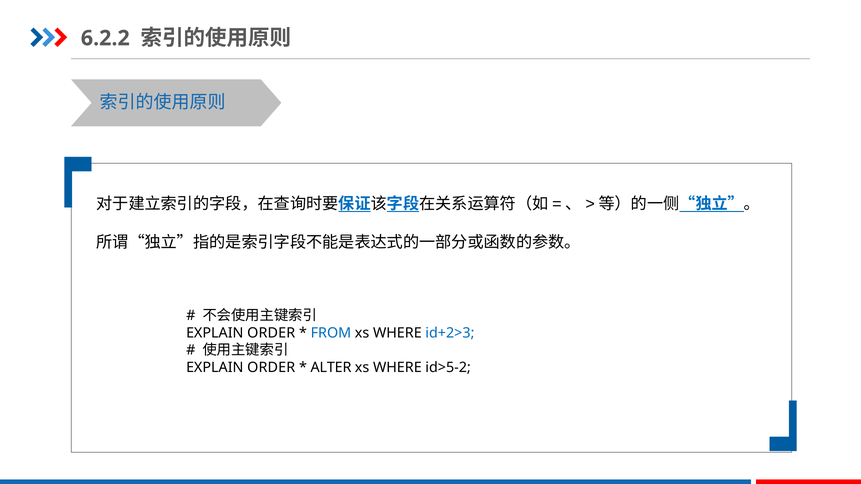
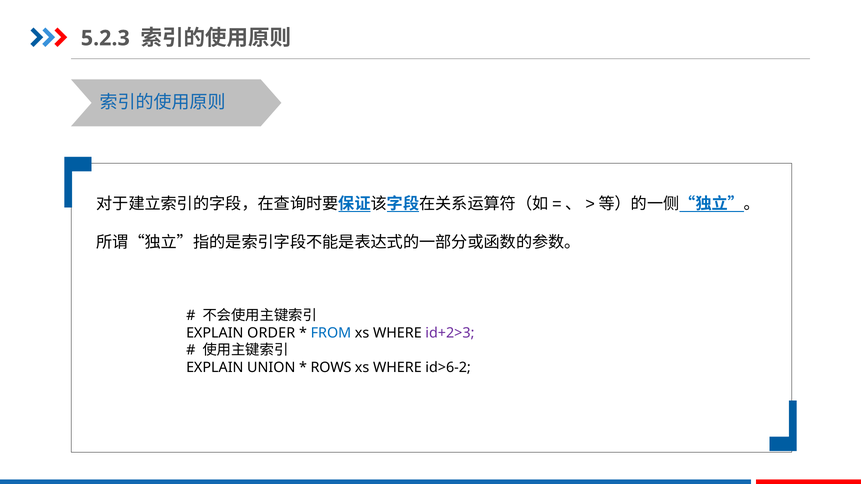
6.2.2: 6.2.2 -> 5.2.3
id+2>3 colour: blue -> purple
ORDER at (271, 368): ORDER -> UNION
ALTER: ALTER -> ROWS
id>5-2: id>5-2 -> id>6-2
